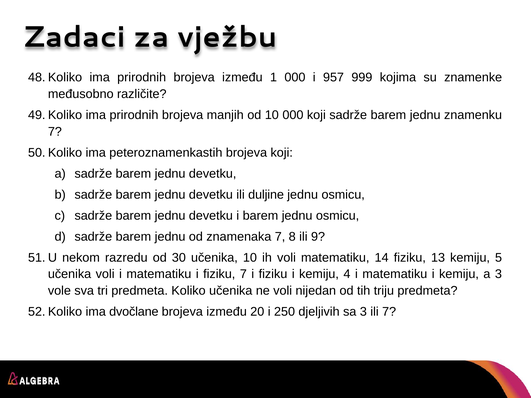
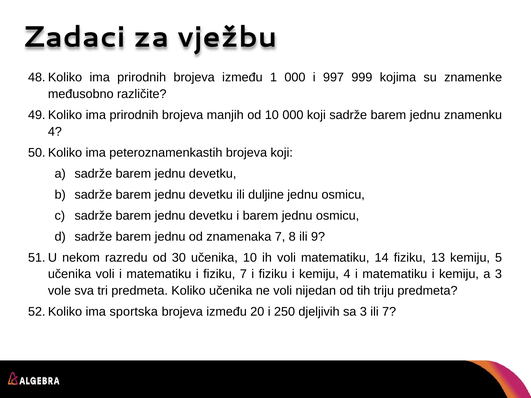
957: 957 -> 997
7 at (55, 132): 7 -> 4
dvočlane: dvočlane -> sportska
